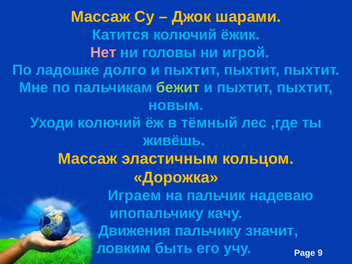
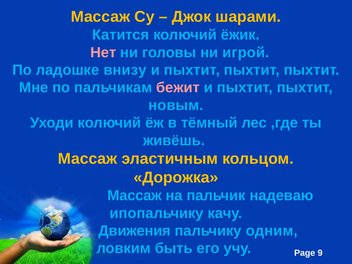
долго: долго -> внизу
бежит colour: light green -> pink
Играем at (134, 196): Играем -> Массаж
значит: значит -> одним
